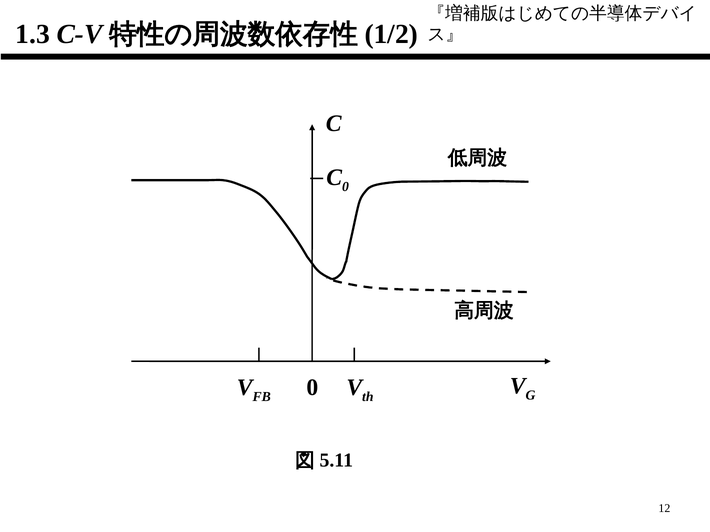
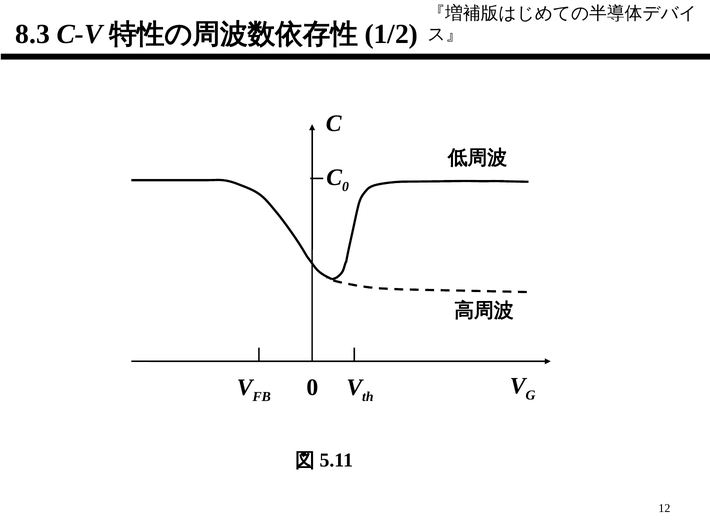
1.3: 1.3 -> 8.3
